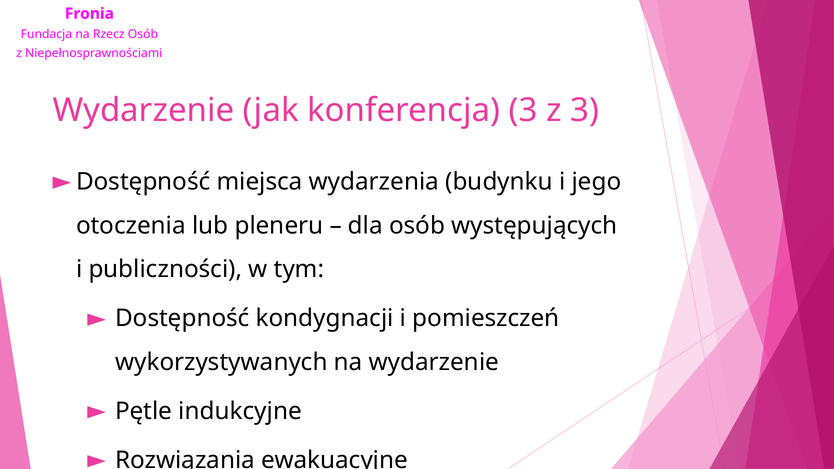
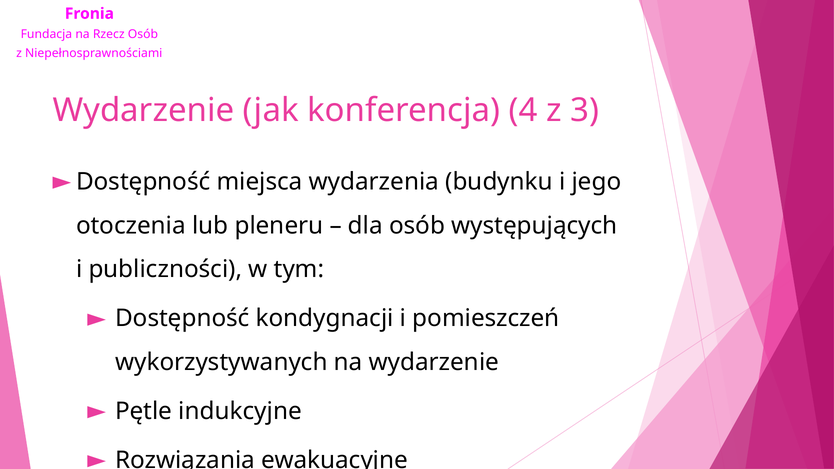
konferencja 3: 3 -> 4
